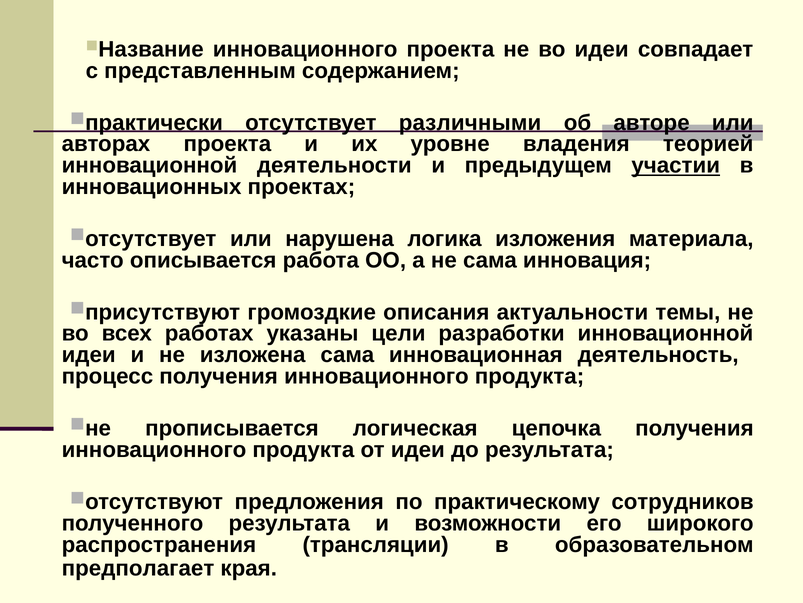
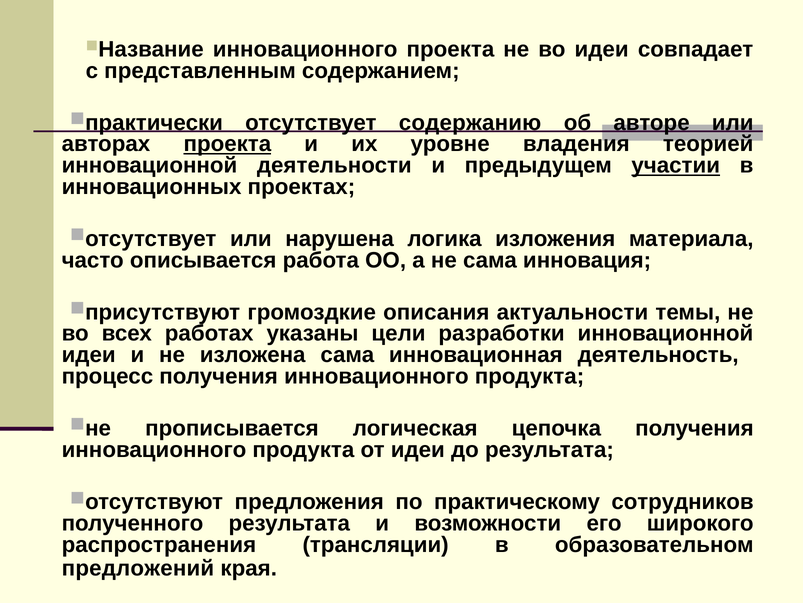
различными: различными -> содержанию
проекта at (227, 144) underline: none -> present
предполагает: предполагает -> предложений
